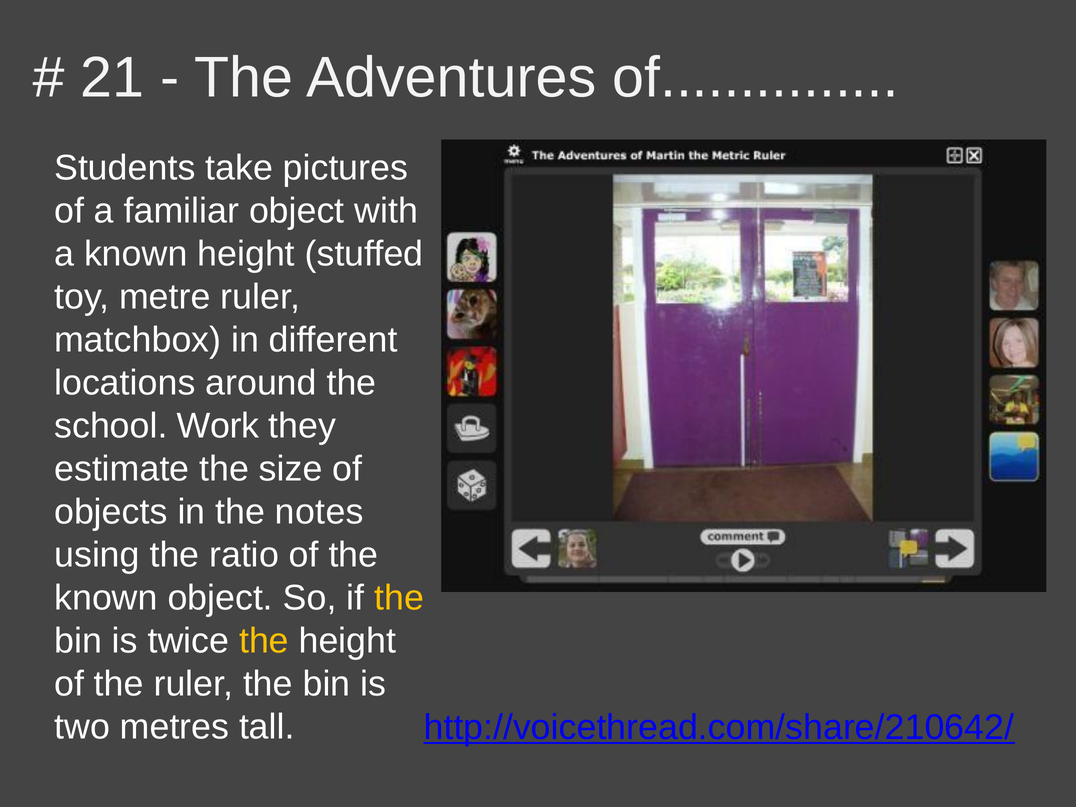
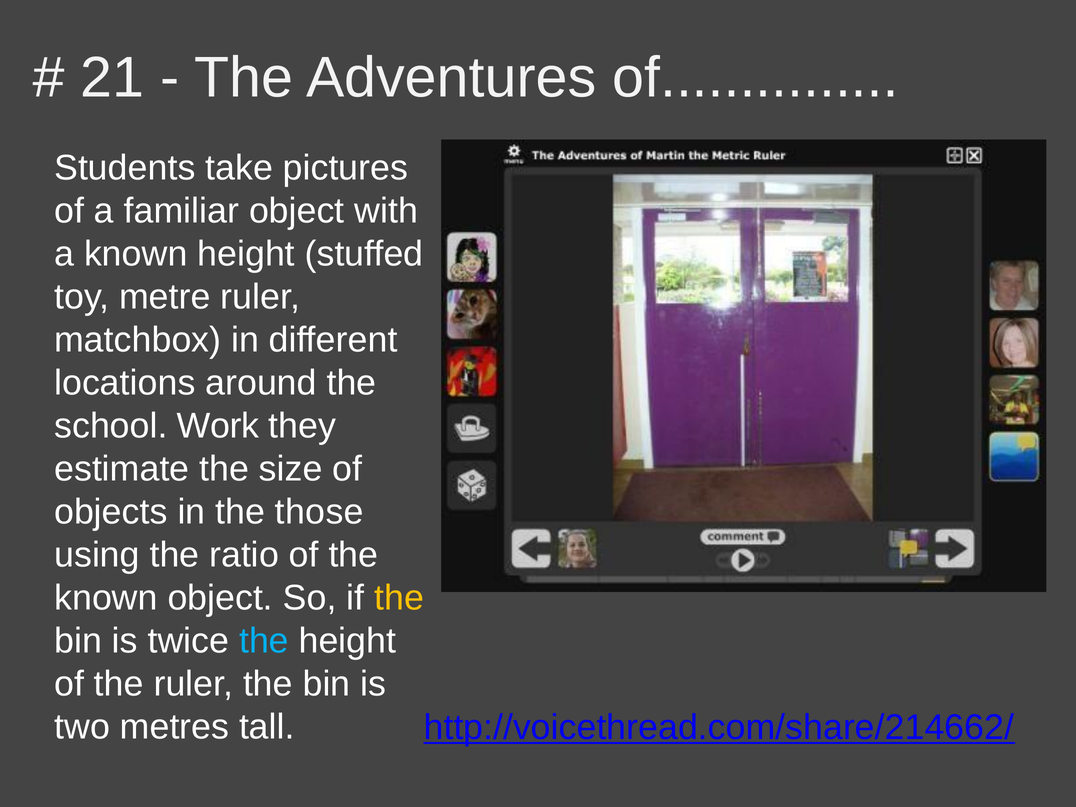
notes: notes -> those
the at (264, 641) colour: yellow -> light blue
http://voicethread.com/share/210642/: http://voicethread.com/share/210642/ -> http://voicethread.com/share/214662/
